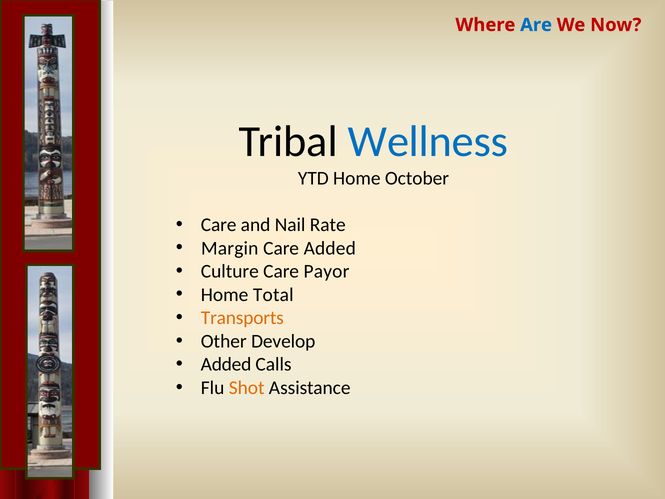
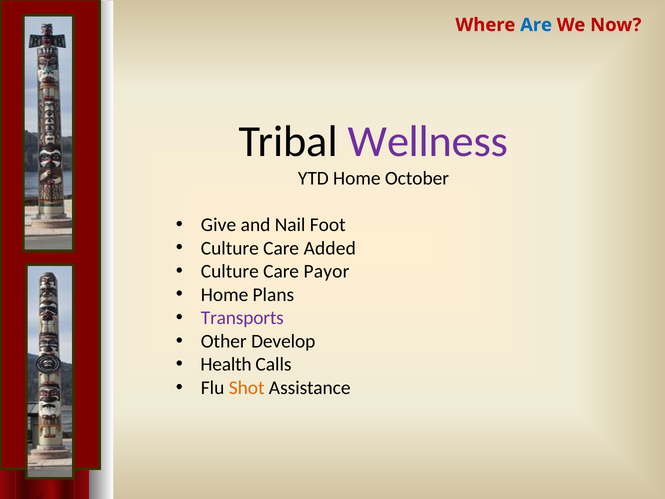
Wellness colour: blue -> purple
Care at (219, 225): Care -> Give
Rate: Rate -> Foot
Margin at (230, 248): Margin -> Culture
Total: Total -> Plans
Transports colour: orange -> purple
Added at (226, 364): Added -> Health
